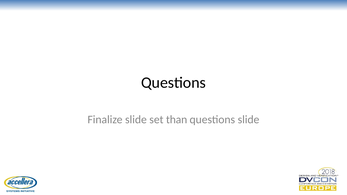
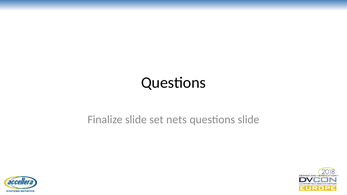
than: than -> nets
